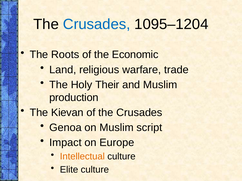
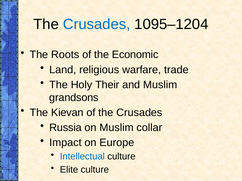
production: production -> grandsons
Genoa: Genoa -> Russia
script: script -> collar
Intellectual colour: orange -> blue
